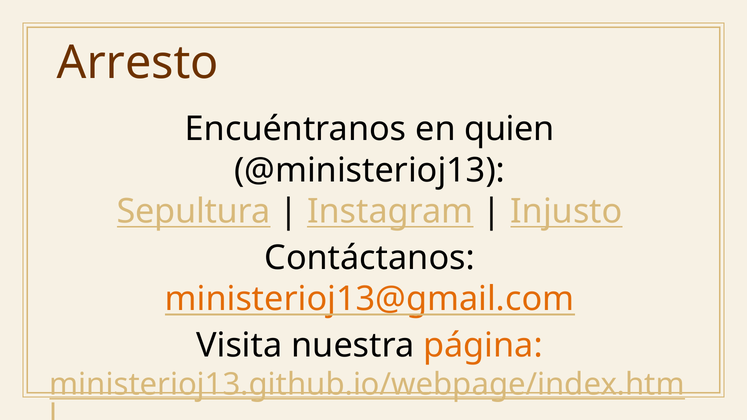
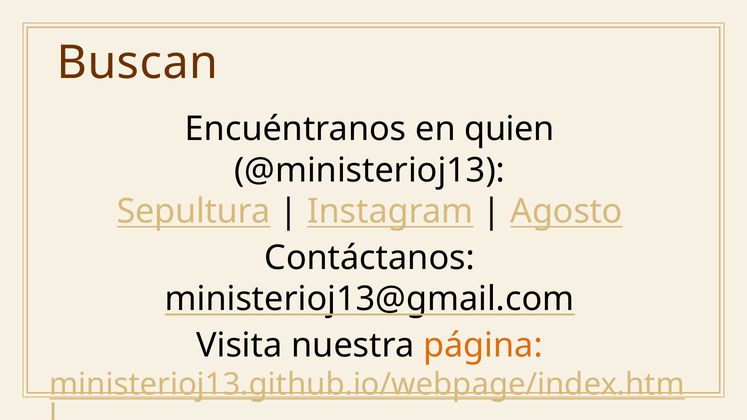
Arresto: Arresto -> Buscan
Injusto: Injusto -> Agosto
ministerioj13@gmail.com colour: orange -> black
